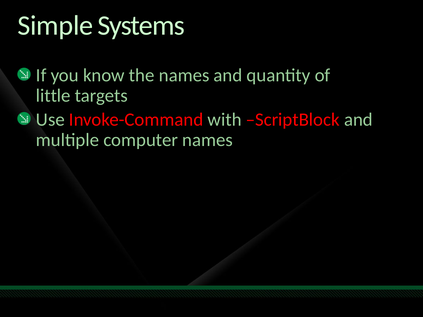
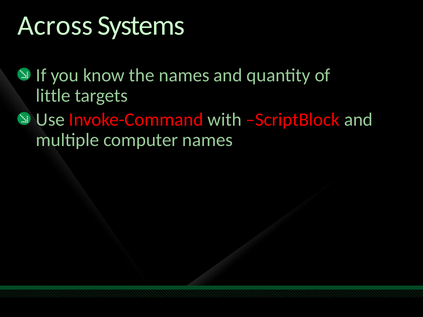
Simple: Simple -> Across
